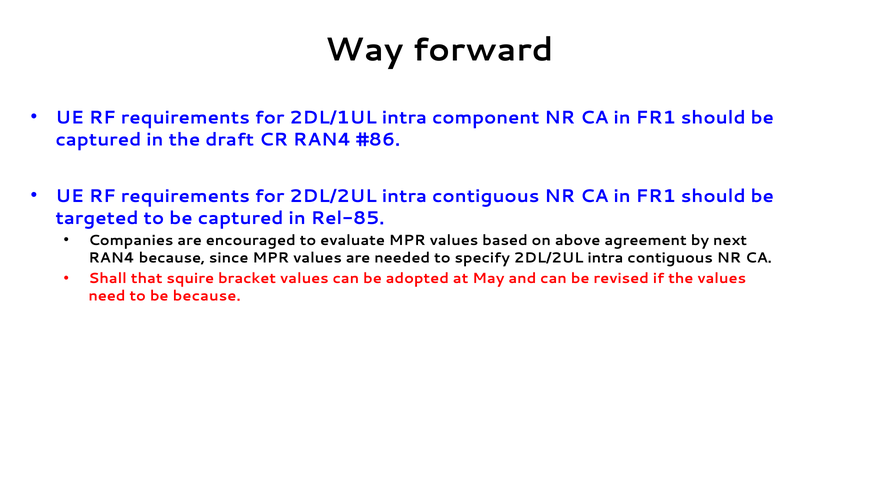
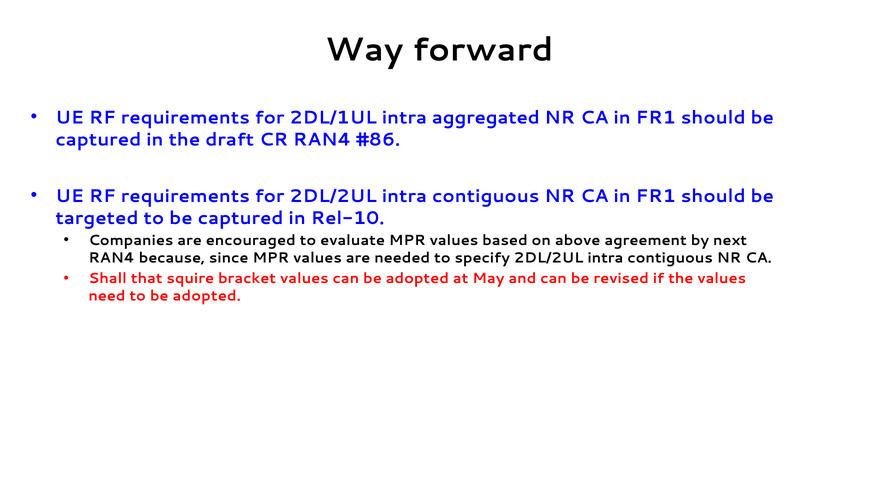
component: component -> aggregated
Rel-85: Rel-85 -> Rel-10
to be because: because -> adopted
